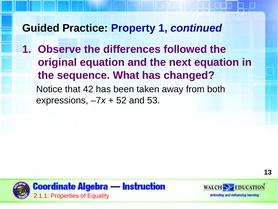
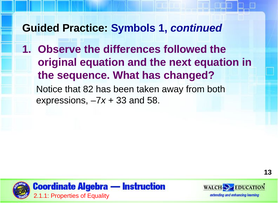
Property: Property -> Symbols
42: 42 -> 82
52: 52 -> 33
53: 53 -> 58
